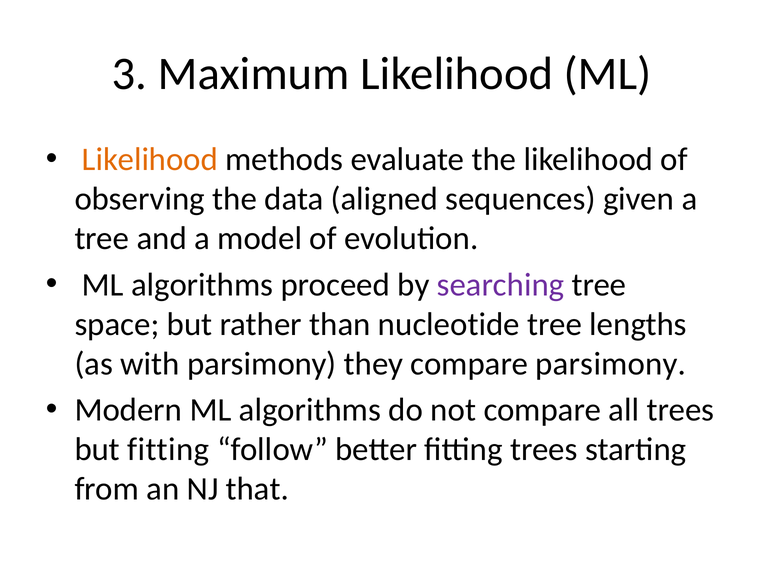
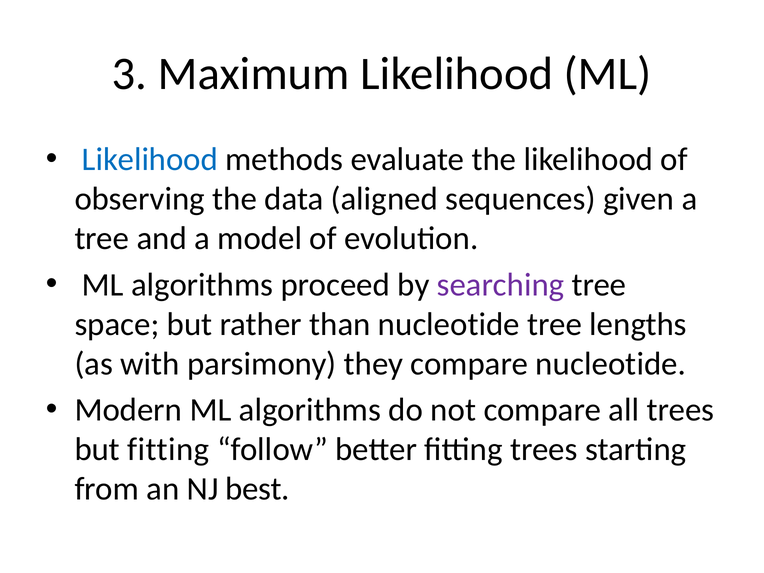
Likelihood at (150, 160) colour: orange -> blue
compare parsimony: parsimony -> nucleotide
that: that -> best
